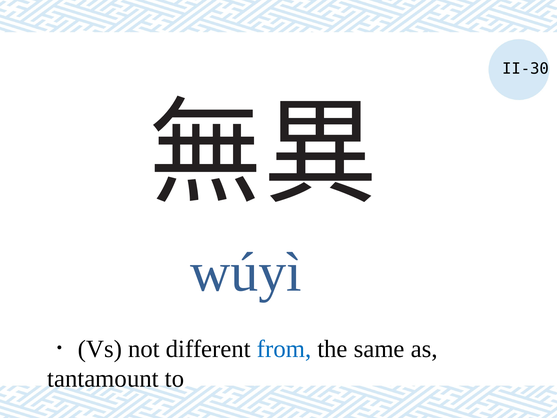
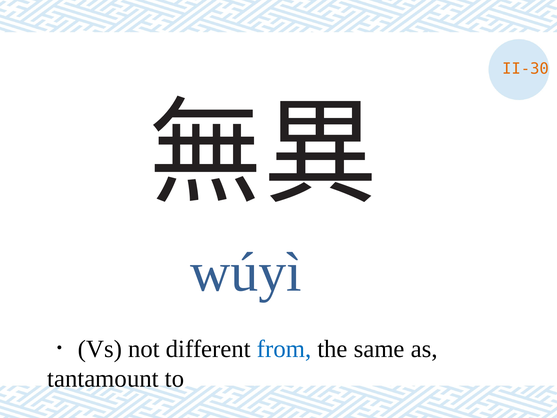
II-30 colour: black -> orange
